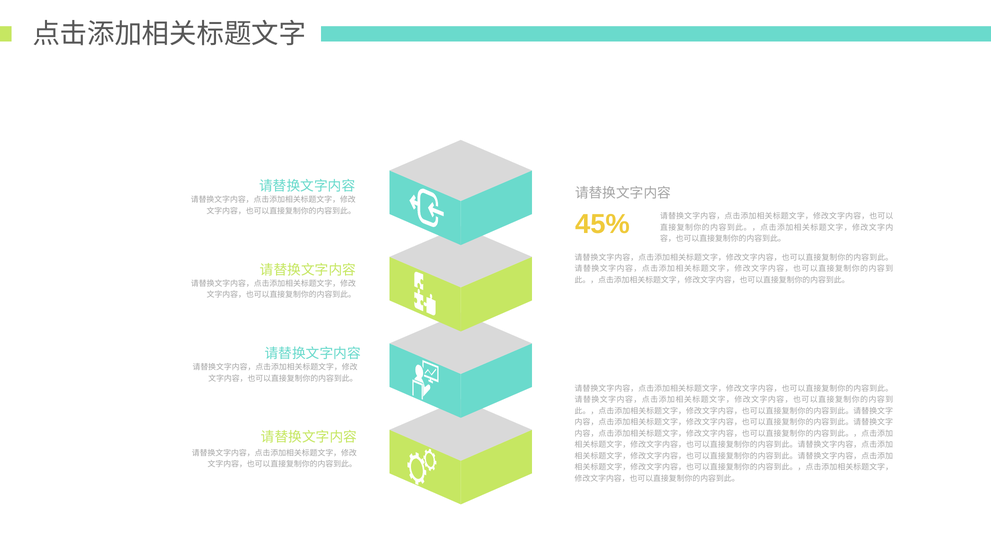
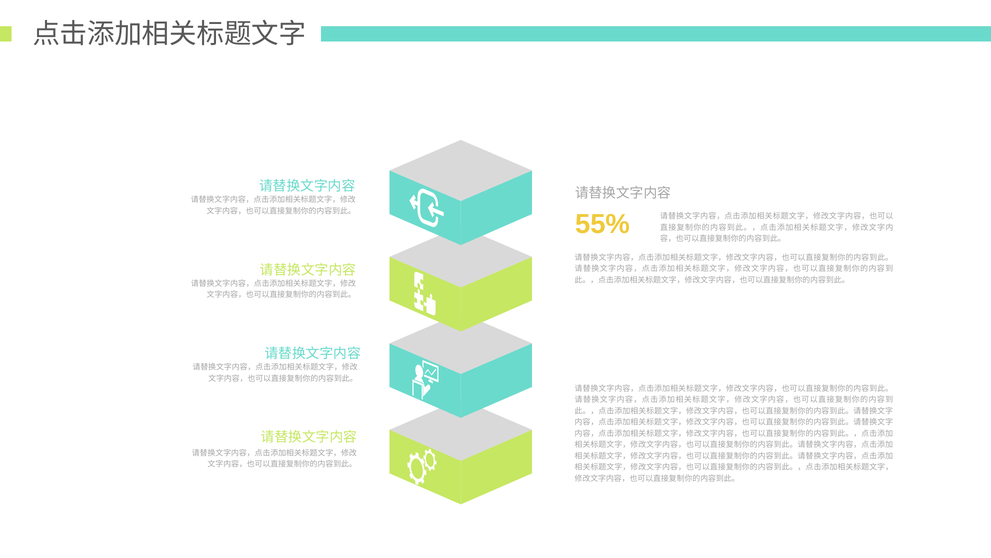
45%: 45% -> 55%
